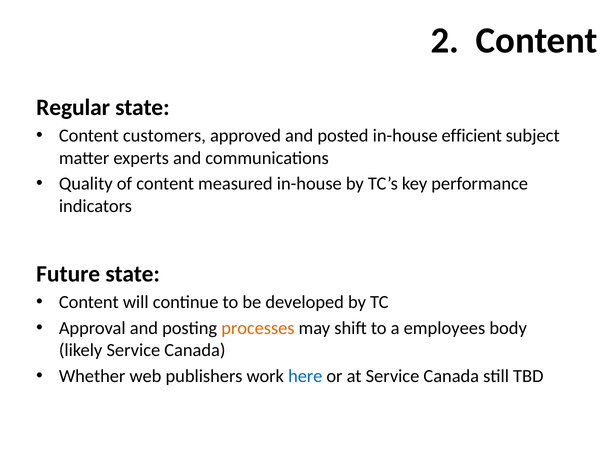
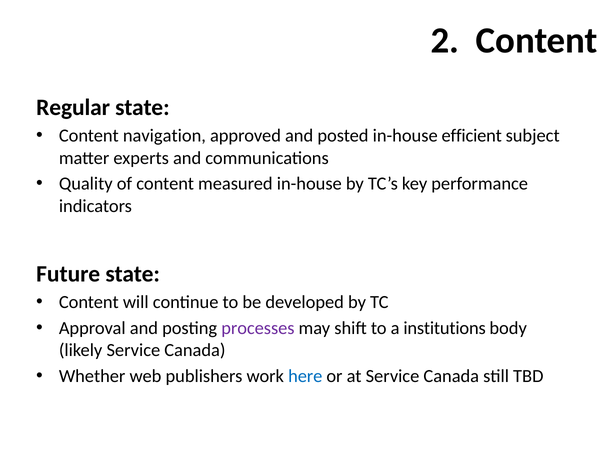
customers: customers -> navigation
processes colour: orange -> purple
employees: employees -> institutions
